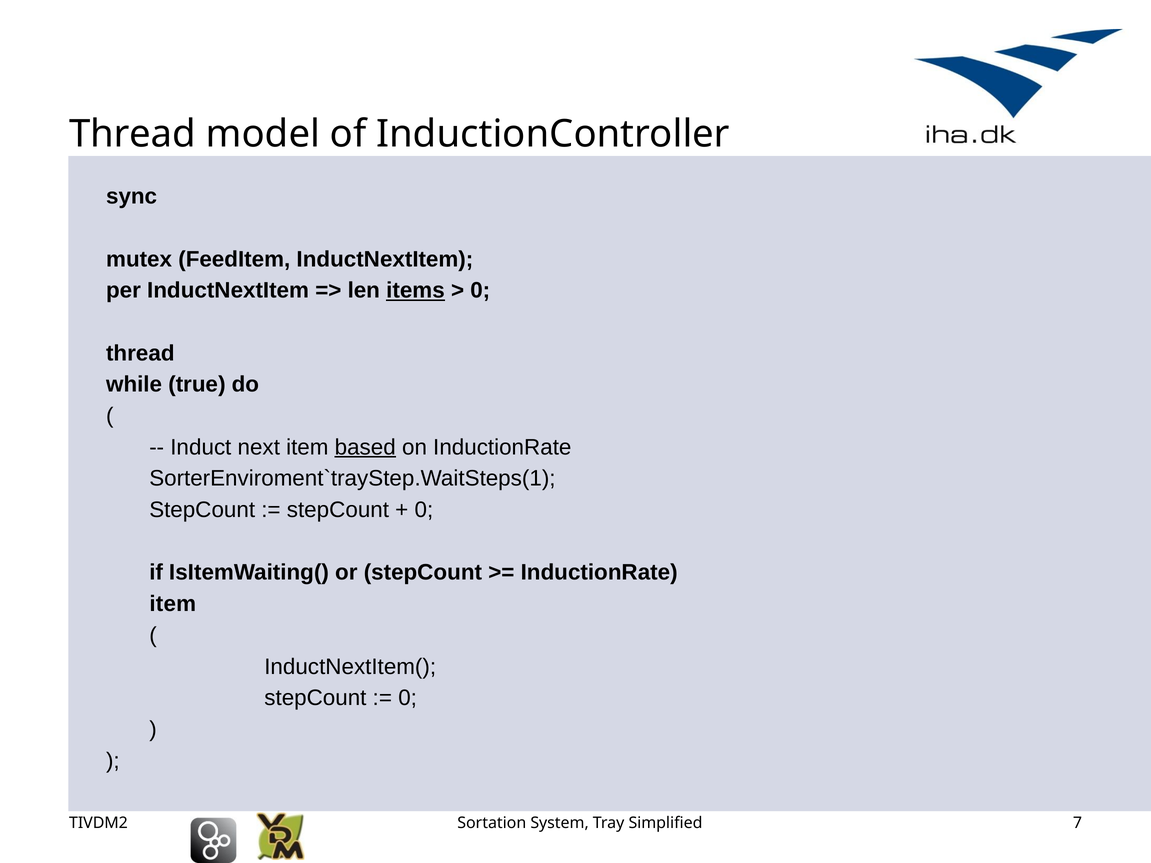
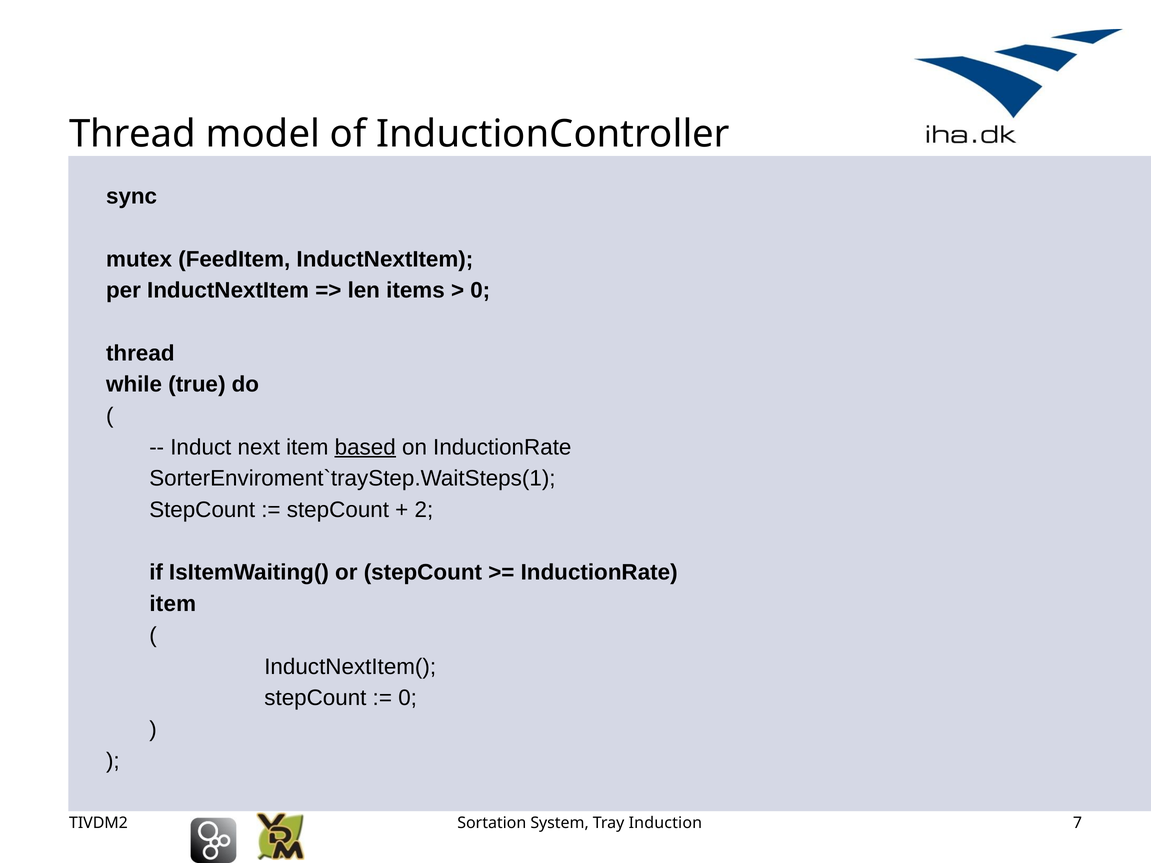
items underline: present -> none
0 at (424, 510): 0 -> 2
Simplified: Simplified -> Induction
